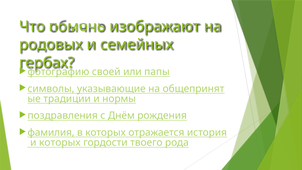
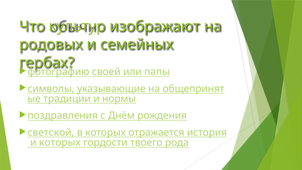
помочь: помочь -> культур
фамилия: фамилия -> светской
